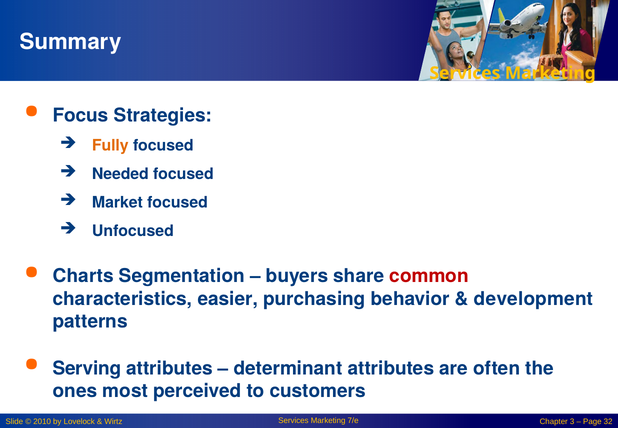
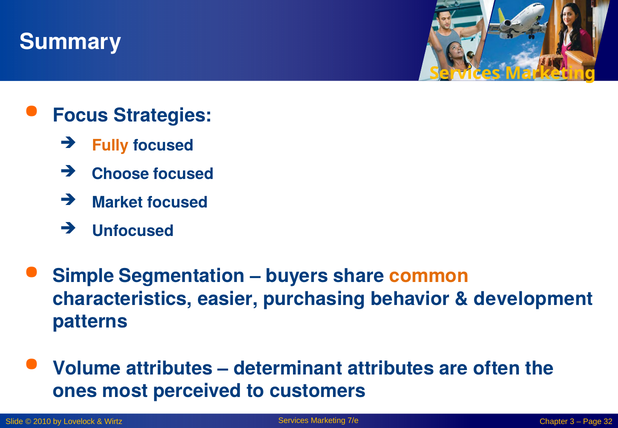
Needed: Needed -> Choose
Charts: Charts -> Simple
common colour: red -> orange
Serving: Serving -> Volume
